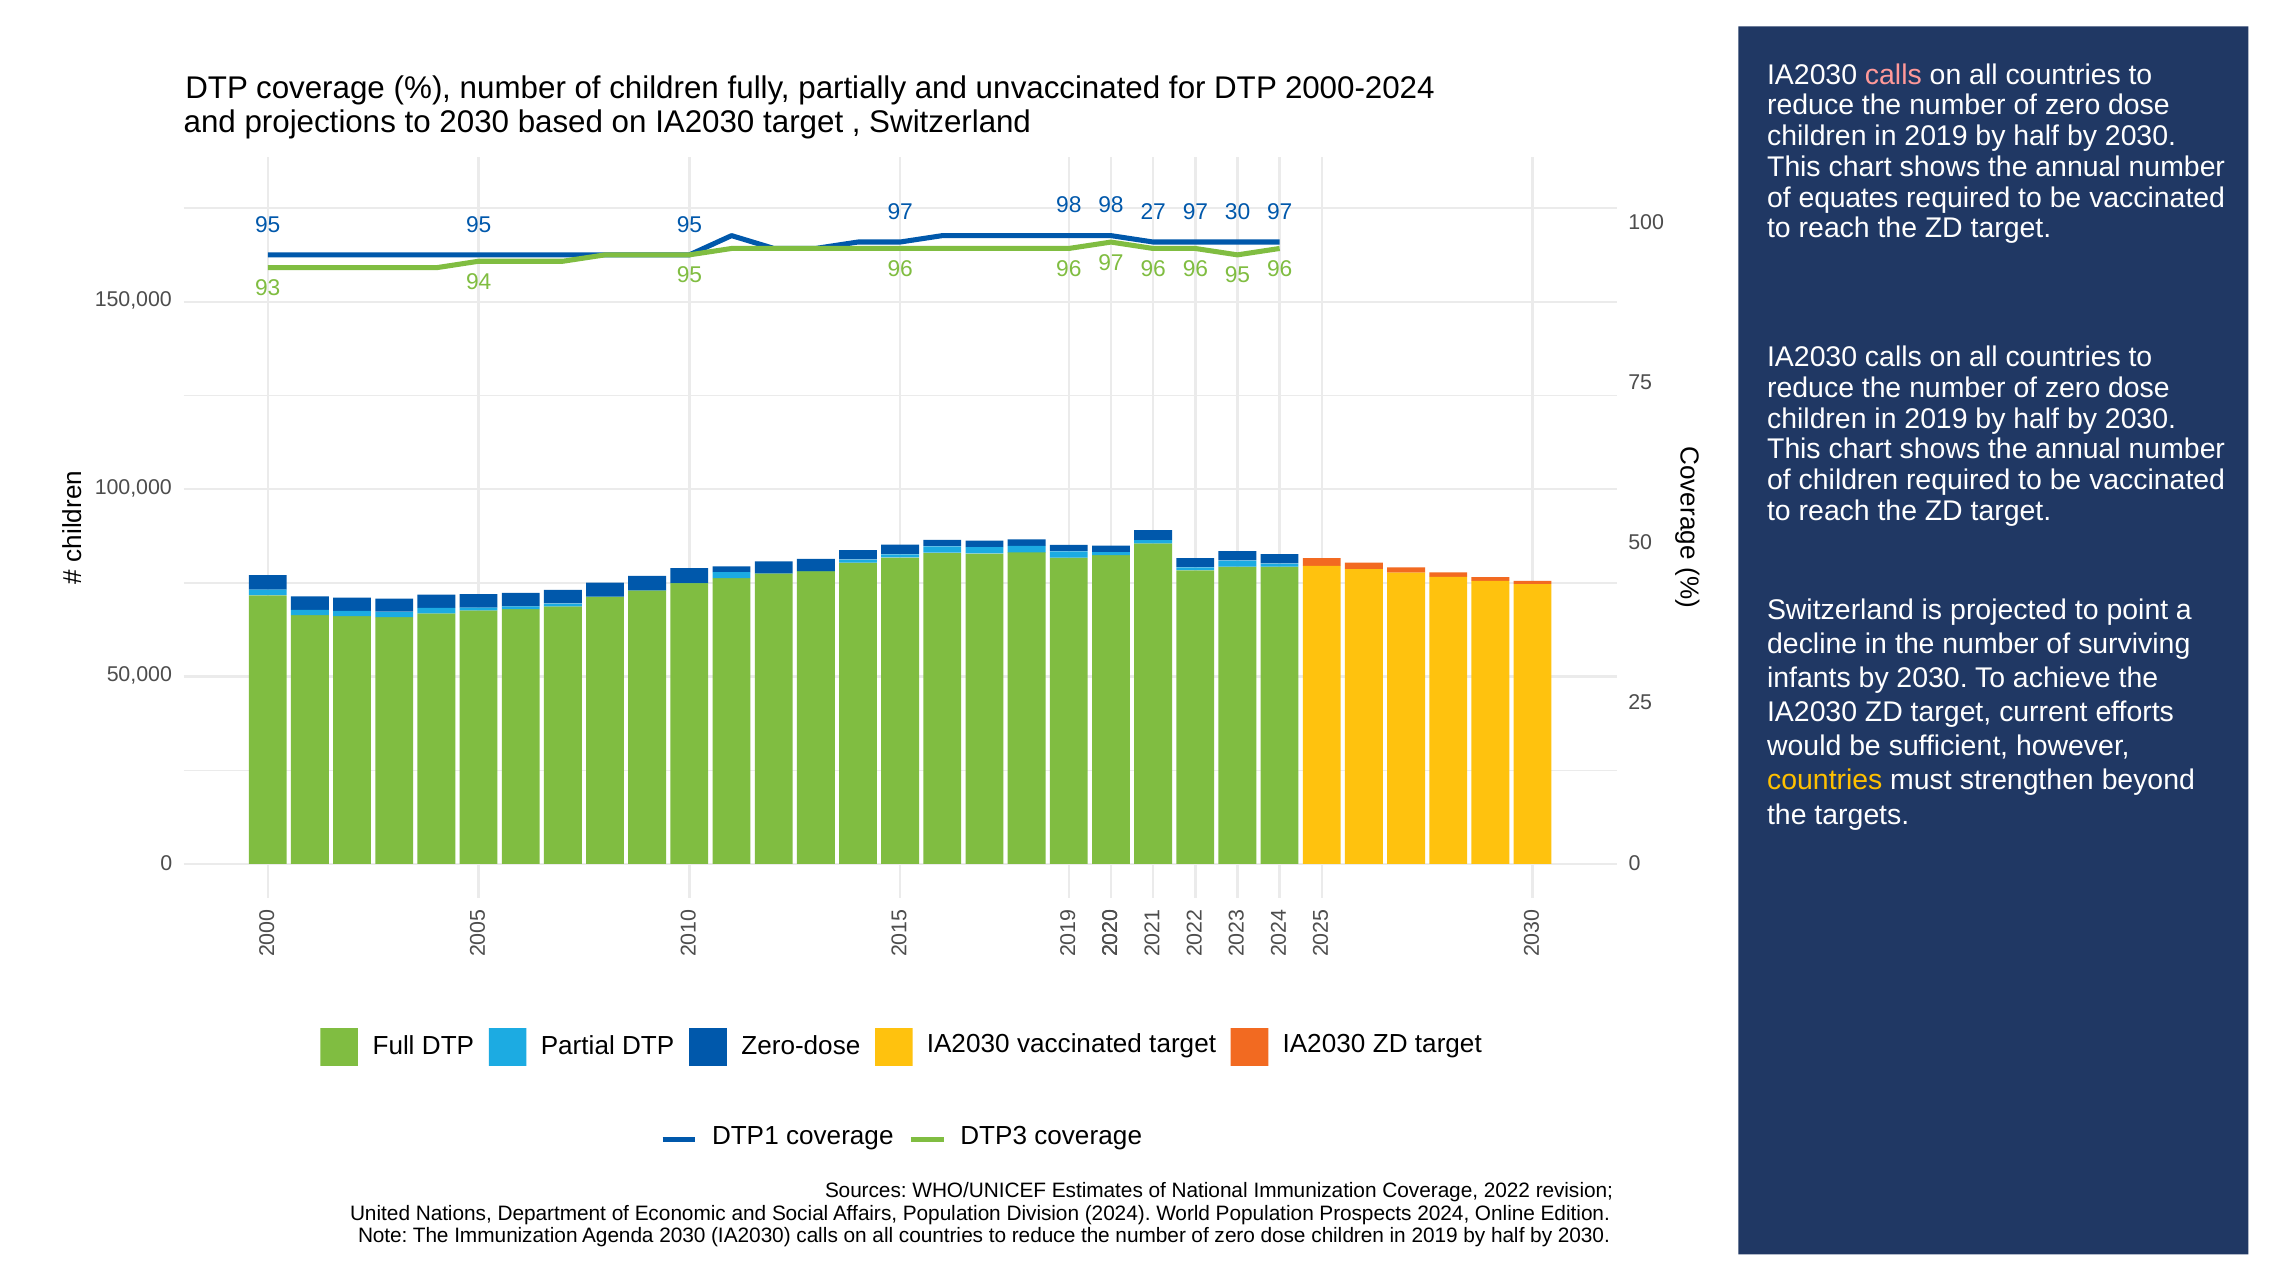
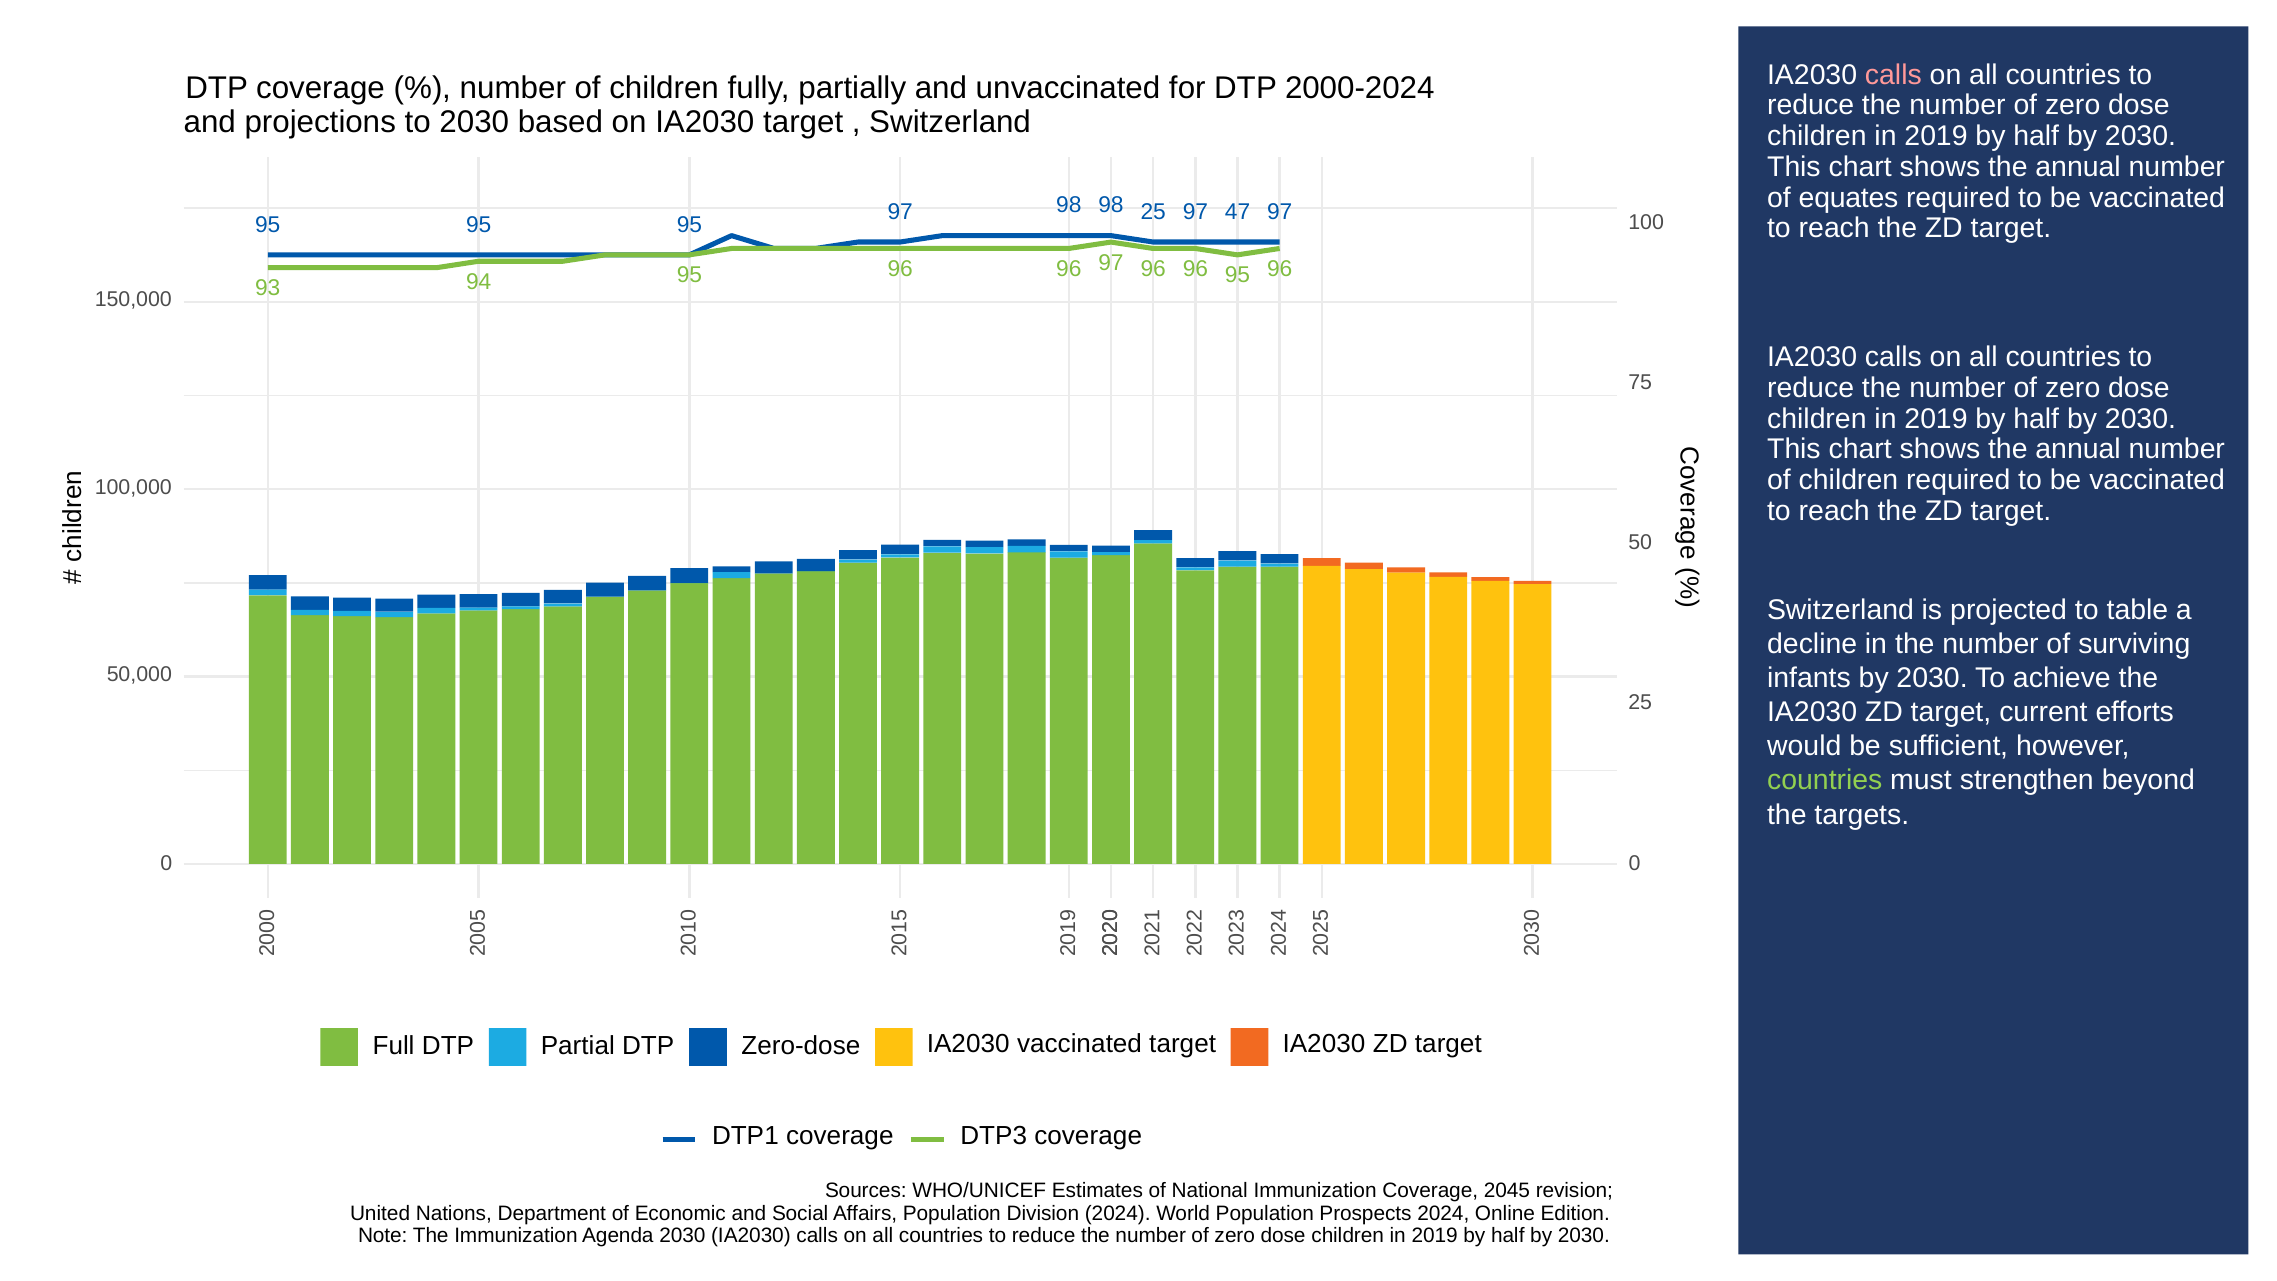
98 27: 27 -> 25
30: 30 -> 47
point: point -> table
countries at (1825, 780) colour: yellow -> light green
2022: 2022 -> 2045
